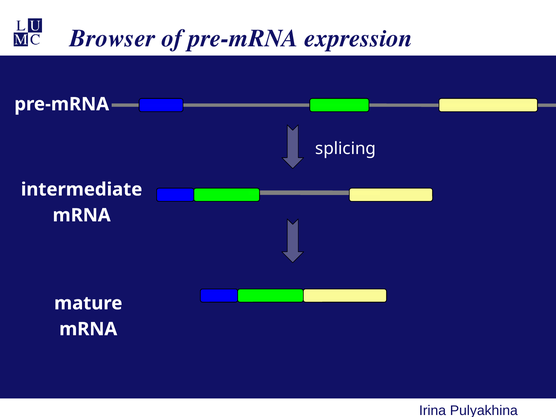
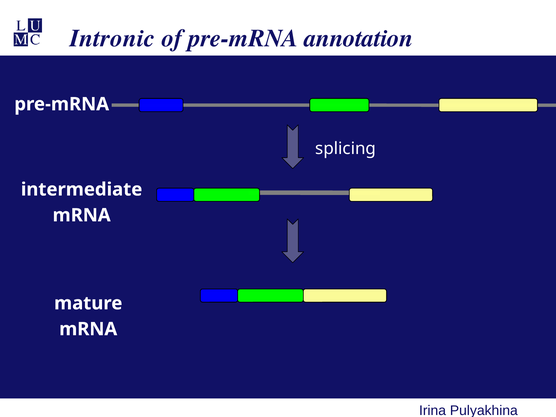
Browser: Browser -> Intronic
expression: expression -> annotation
